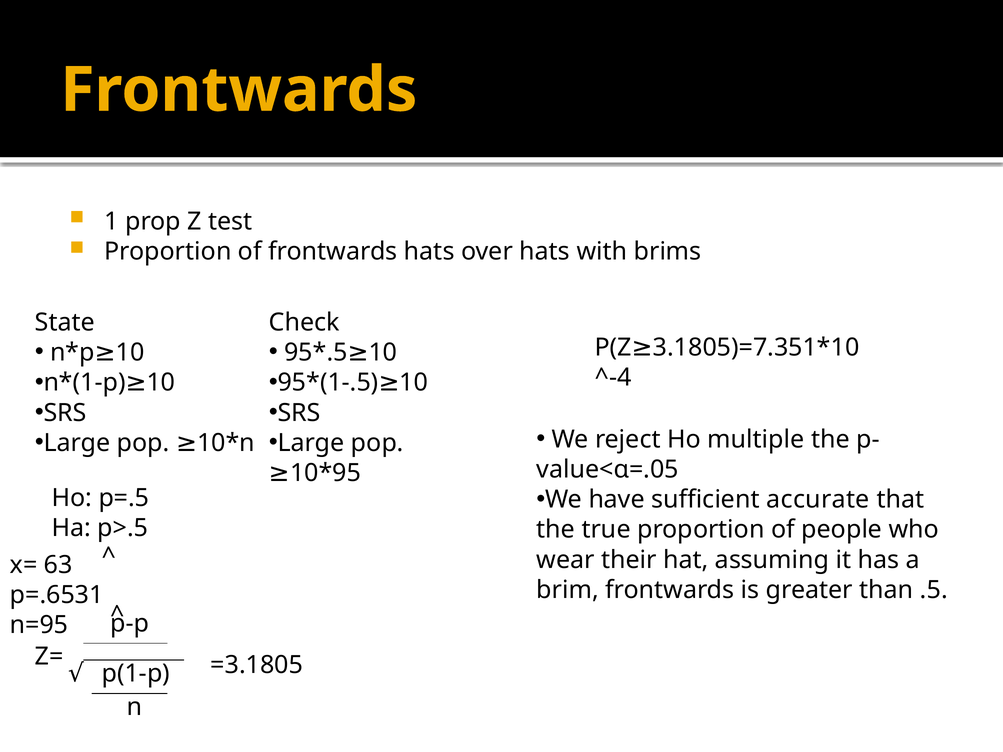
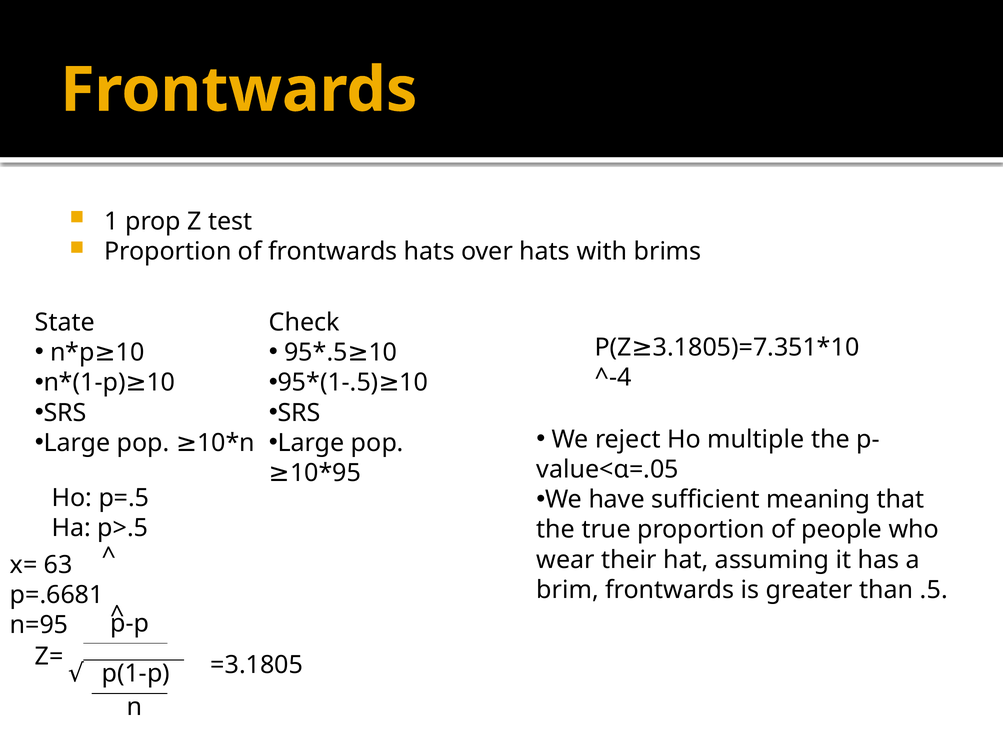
accurate: accurate -> meaning
p=.6531: p=.6531 -> p=.6681
